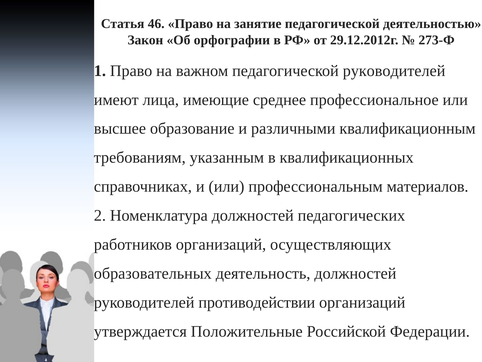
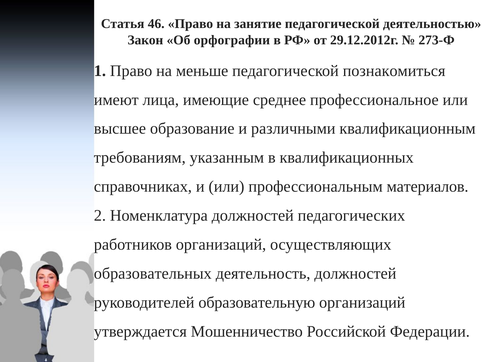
важном: важном -> меньше
педагогической руководителей: руководителей -> познакомиться
противодействии: противодействии -> образовательную
Положительные: Положительные -> Мошенничество
